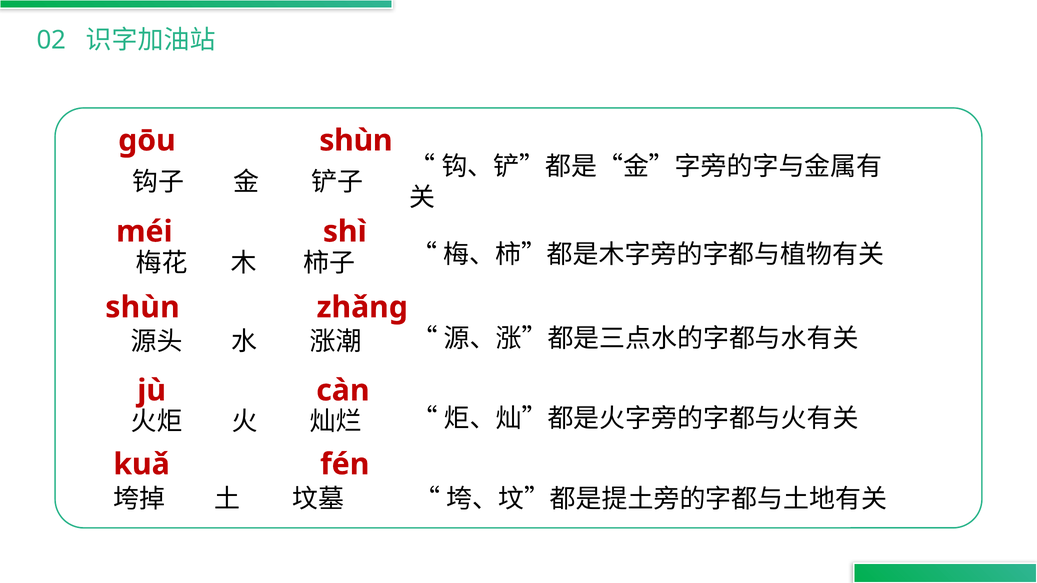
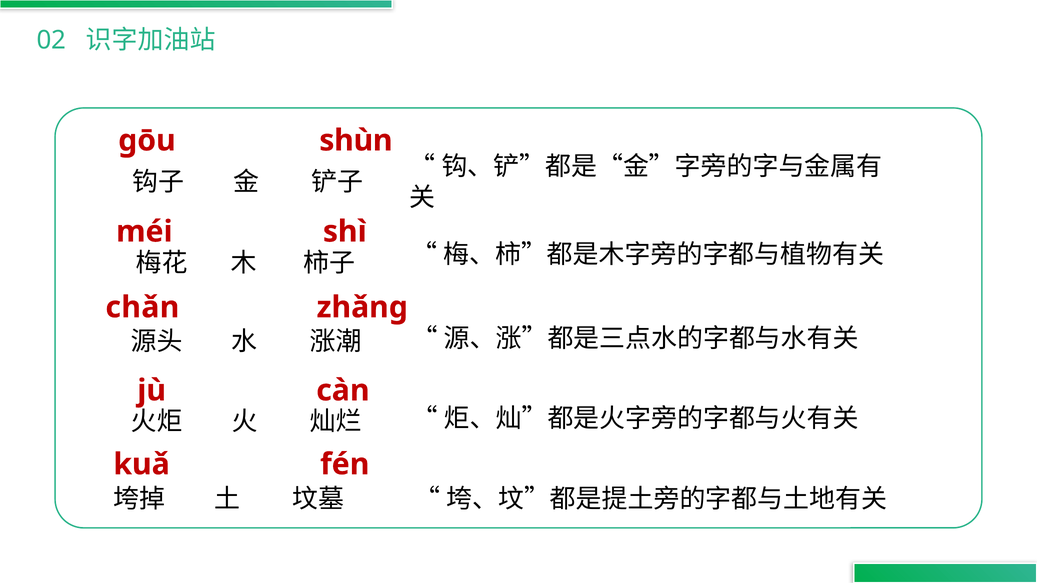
shùn at (143, 307): shùn -> chǎn
